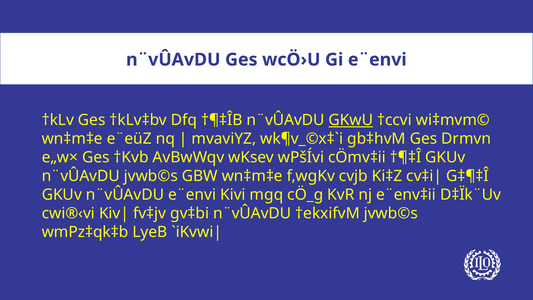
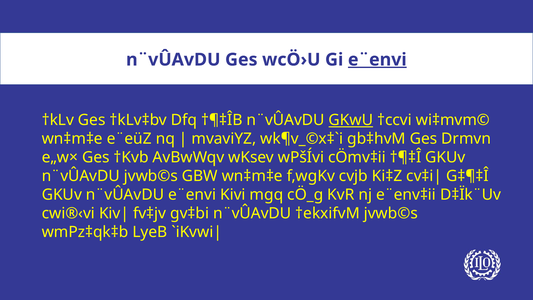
e¨envi at (377, 60) underline: none -> present
